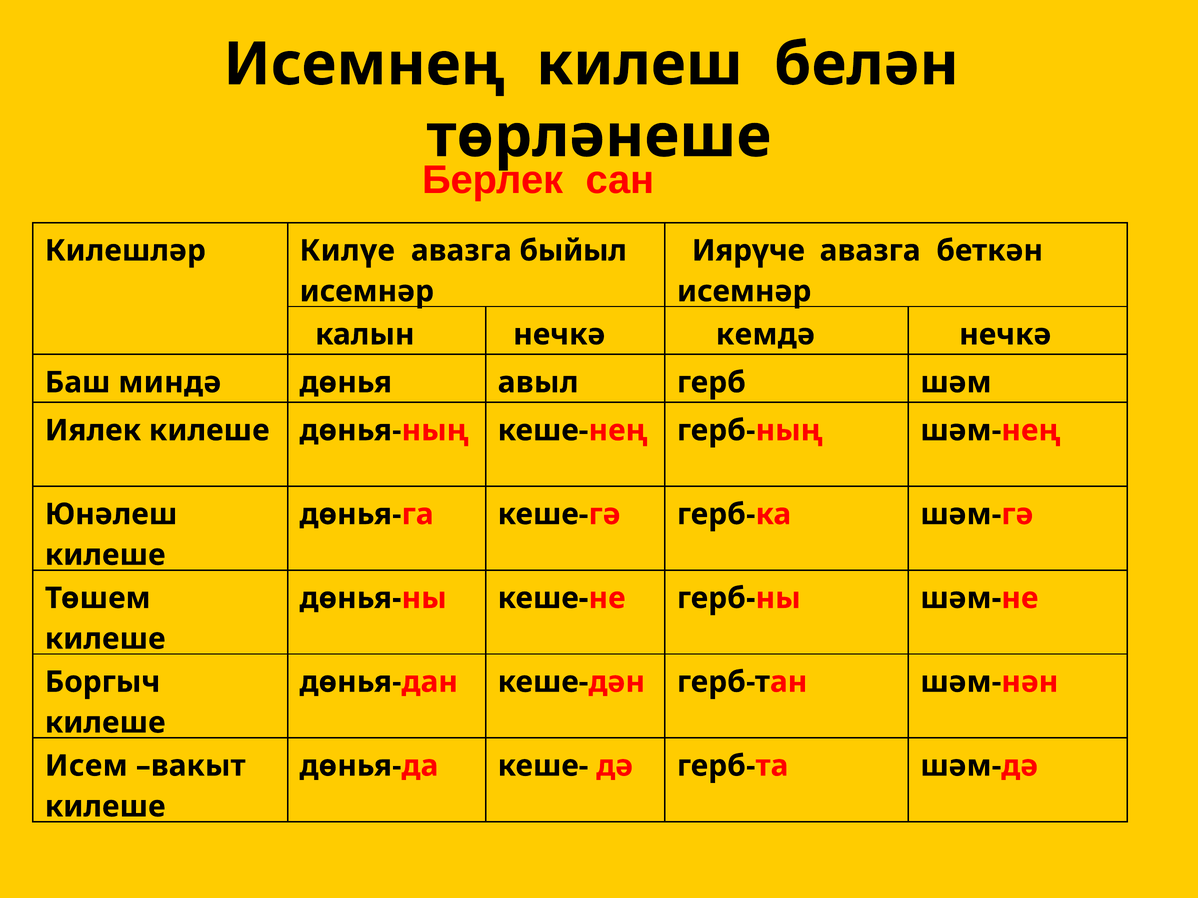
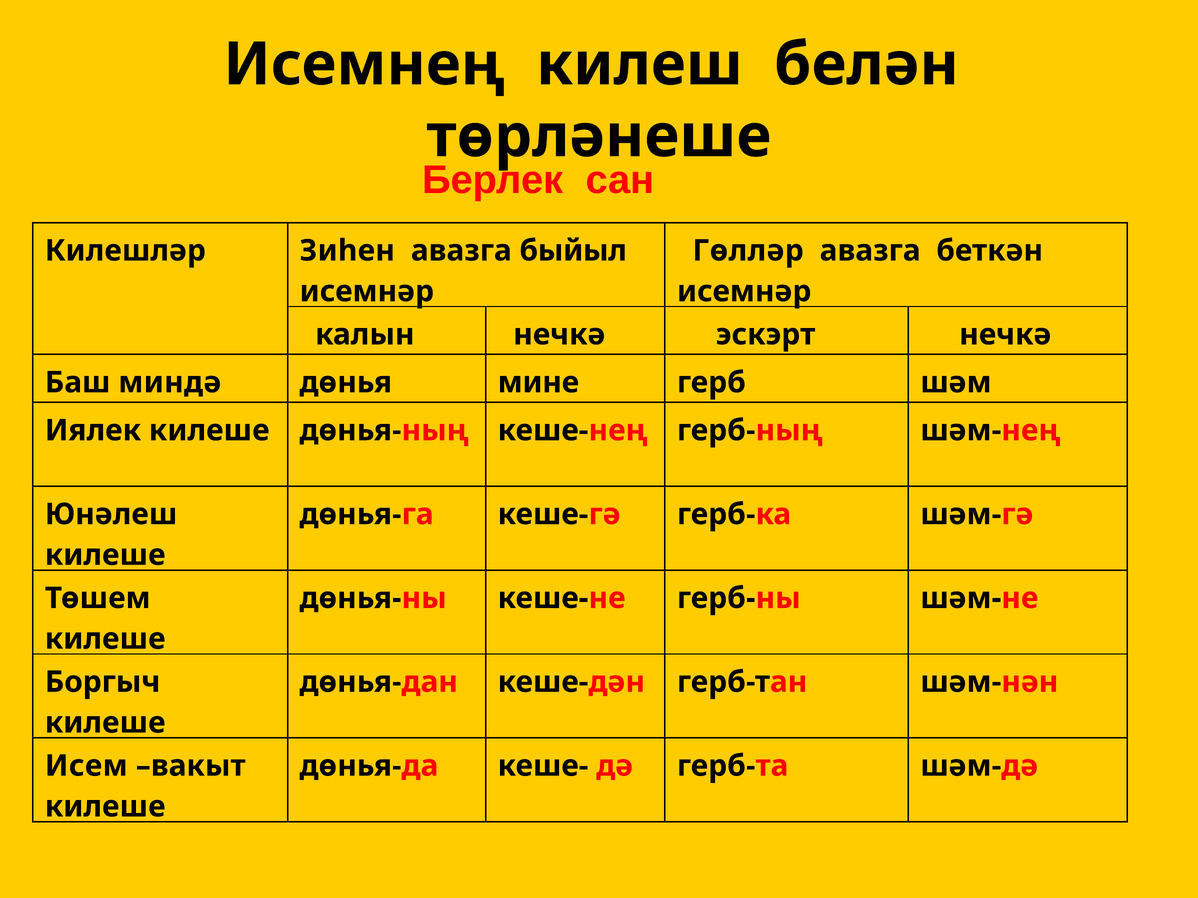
Килүе: Килүе -> Зиһен
Иярүче: Иярүче -> Гөлләр
кемдә: кемдә -> эскэрт
авыл: авыл -> мине
